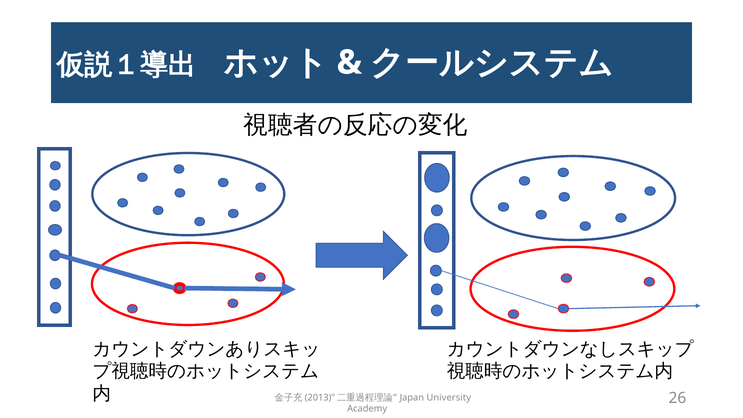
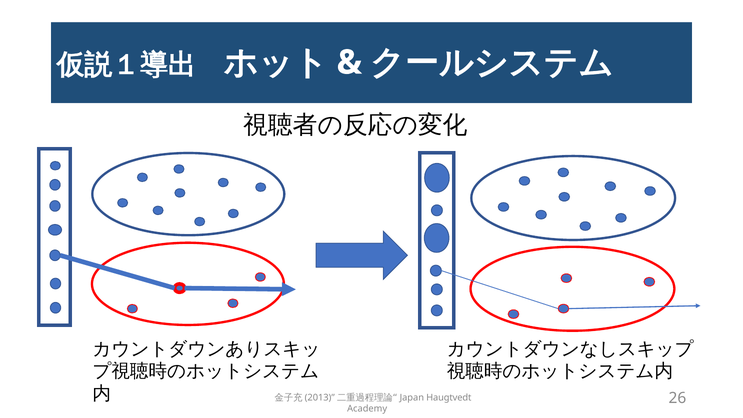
University: University -> Haugtvedt
